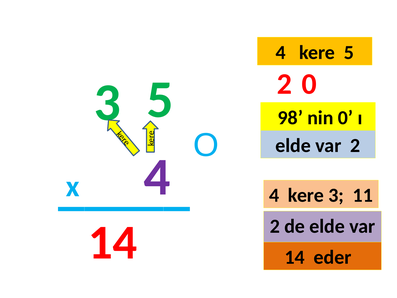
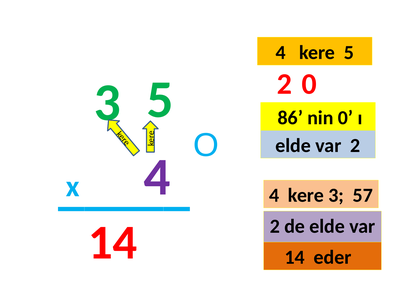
98: 98 -> 86
11: 11 -> 57
